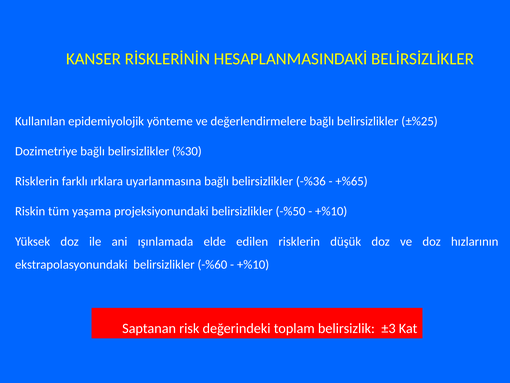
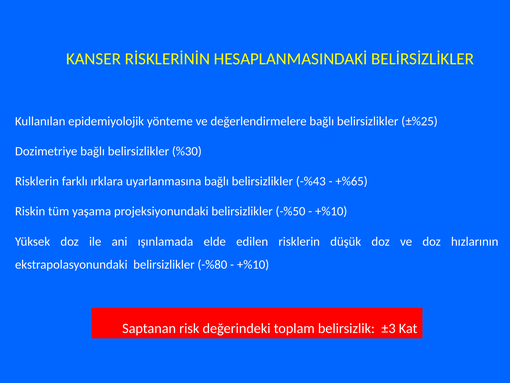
-%36: -%36 -> -%43
-%60: -%60 -> -%80
